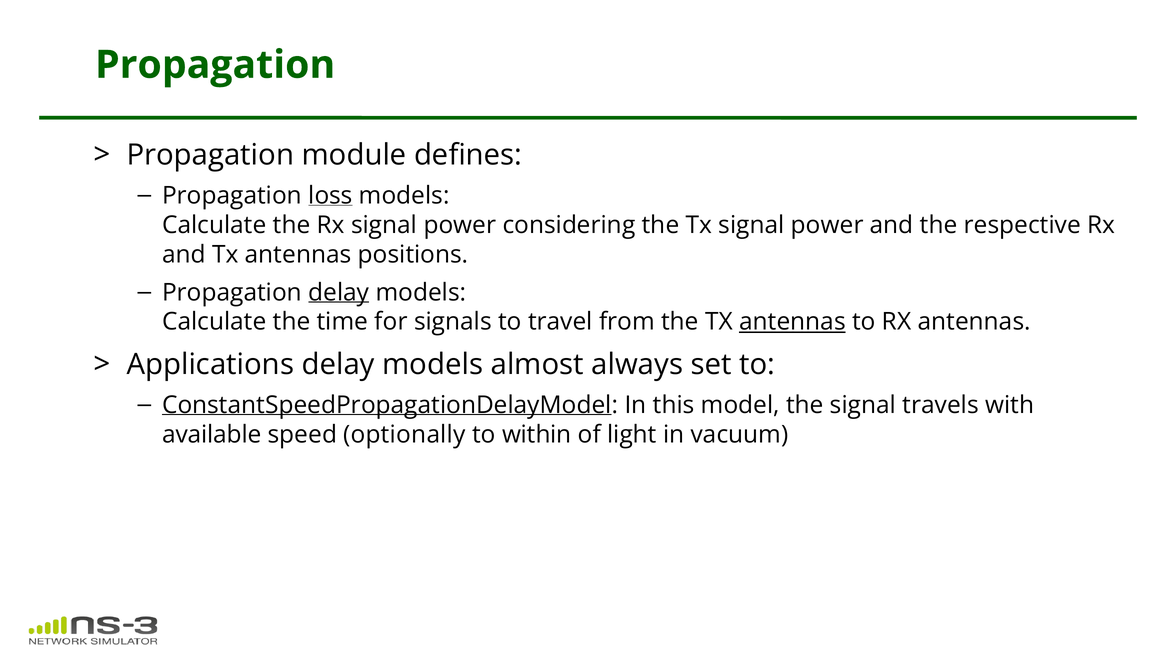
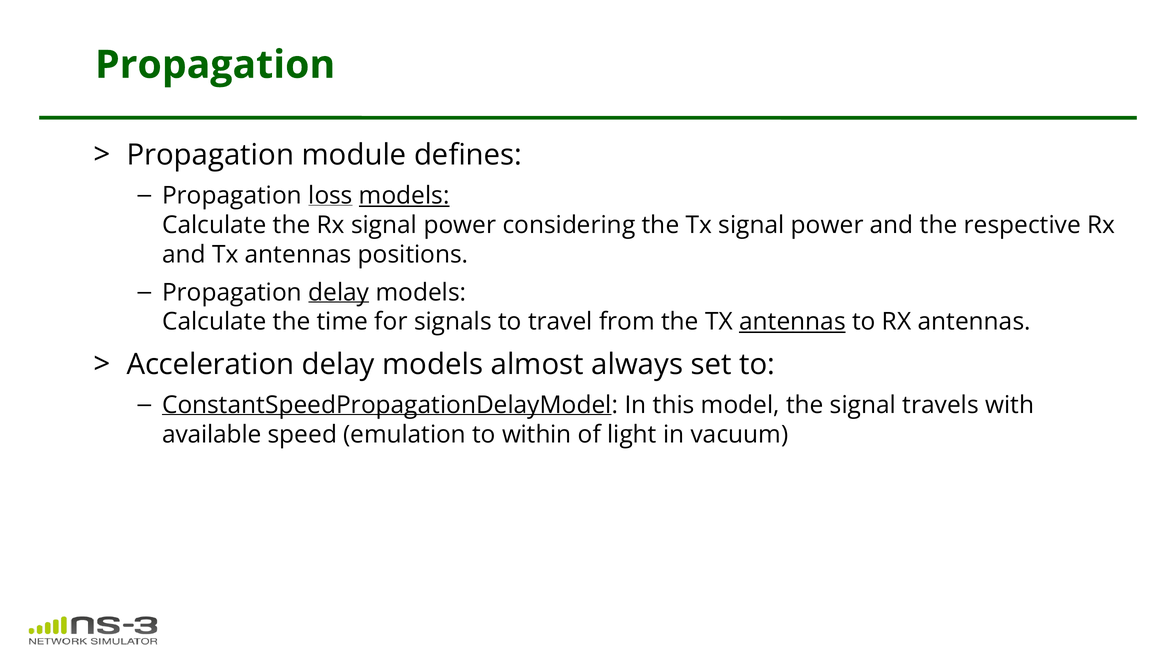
models at (404, 195) underline: none -> present
Applications: Applications -> Acceleration
optionally: optionally -> emulation
